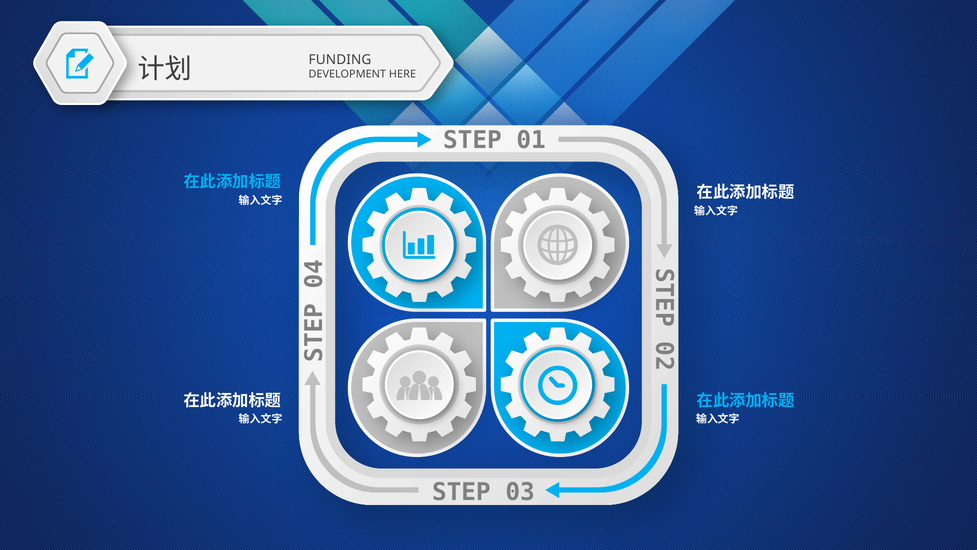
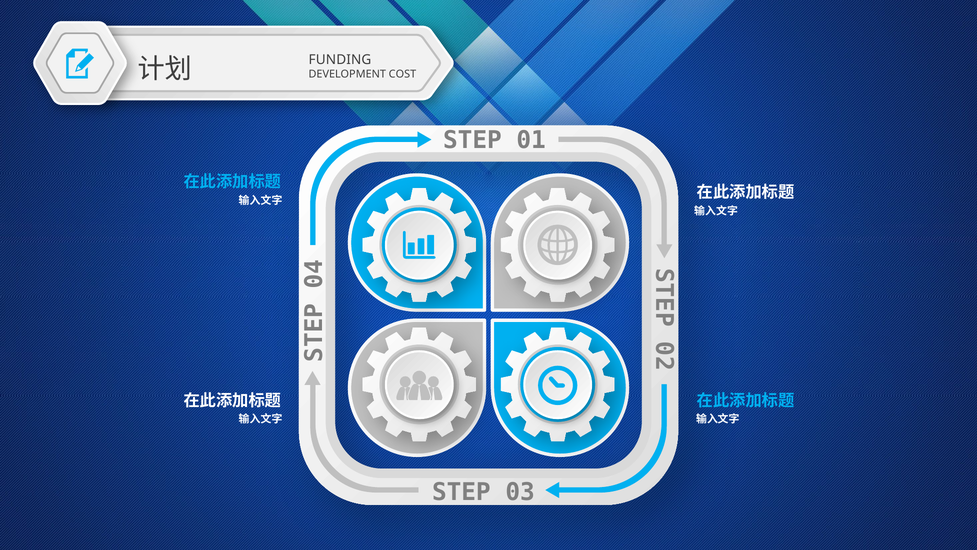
HERE: HERE -> COST
